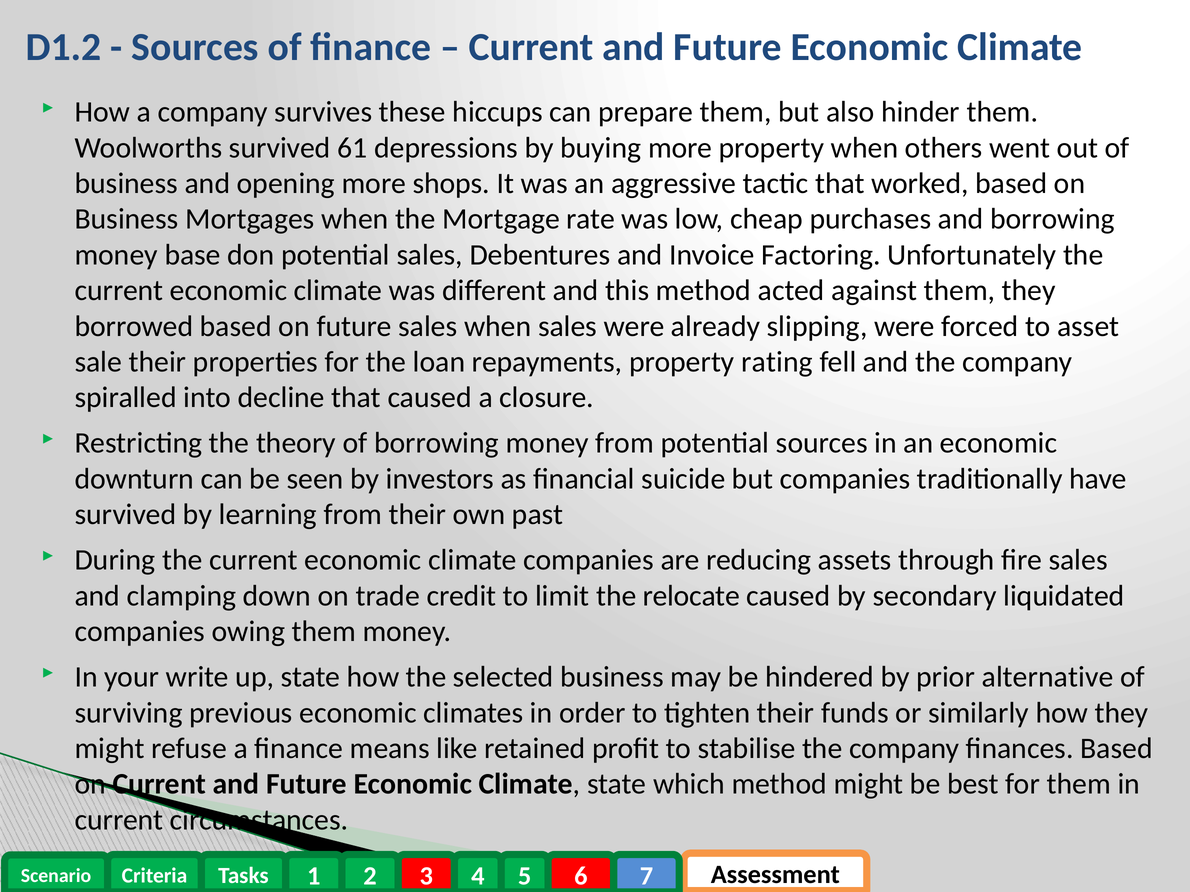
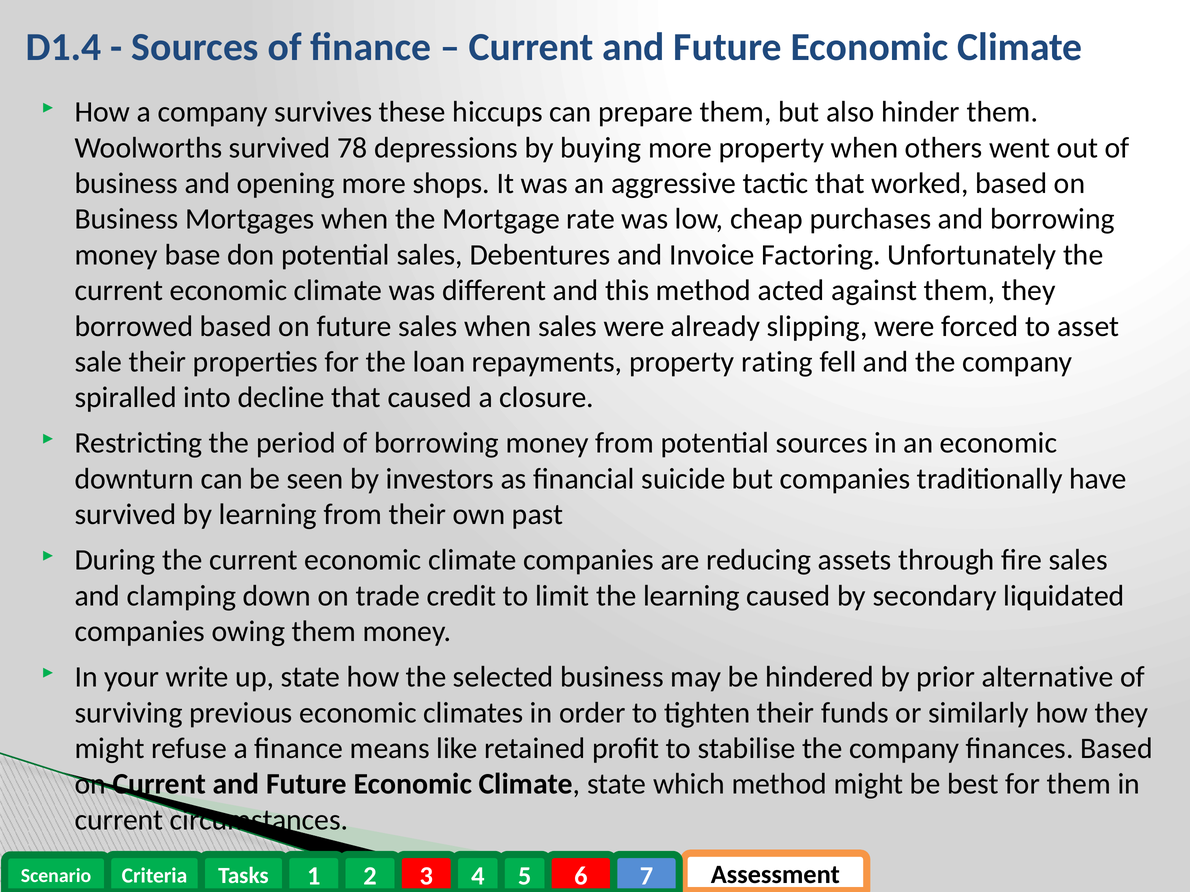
D1.2: D1.2 -> D1.4
61: 61 -> 78
theory: theory -> period
the relocate: relocate -> learning
